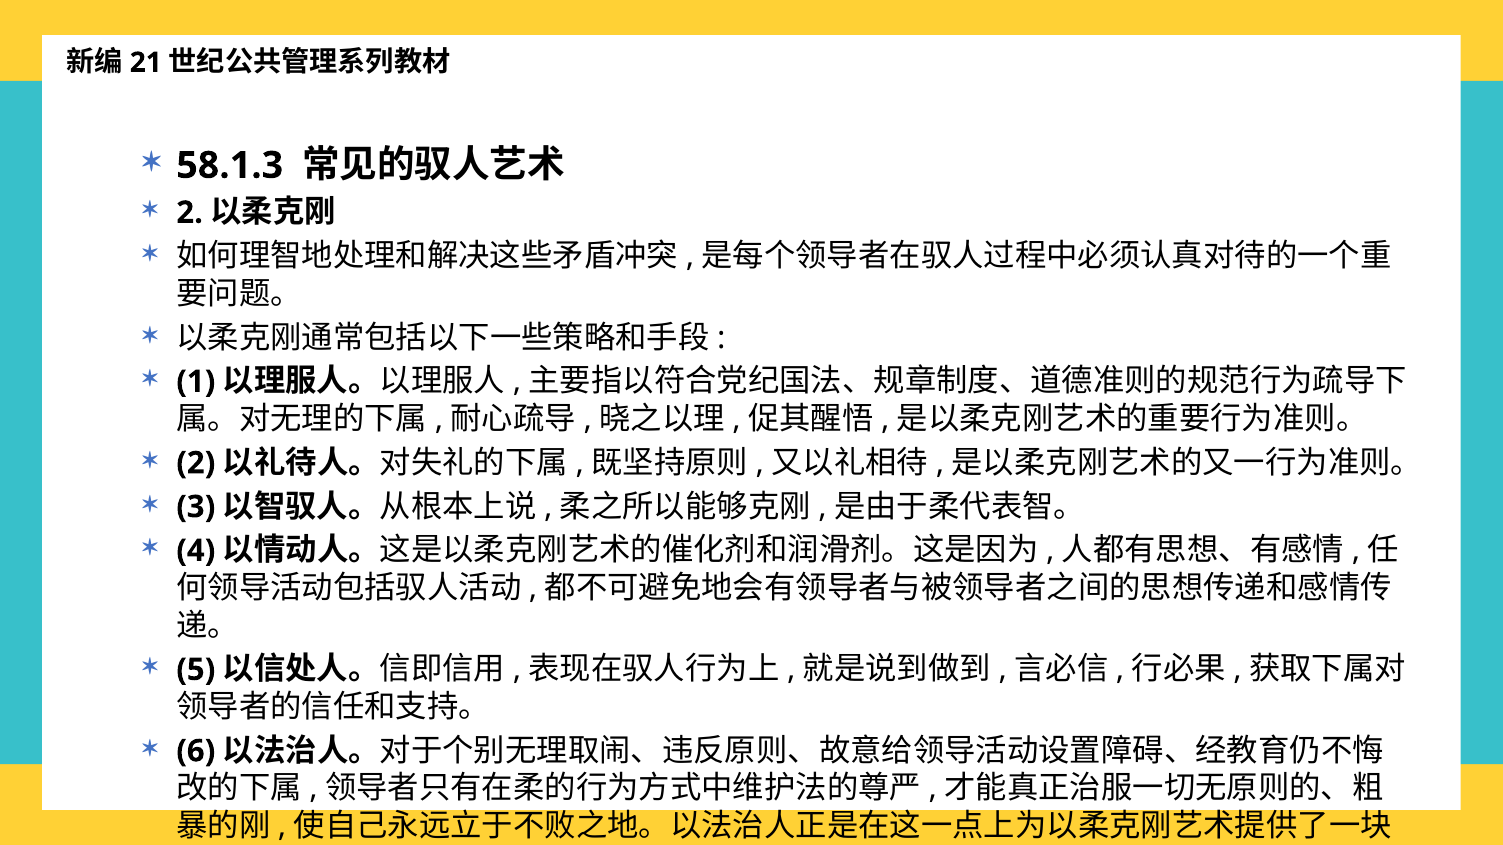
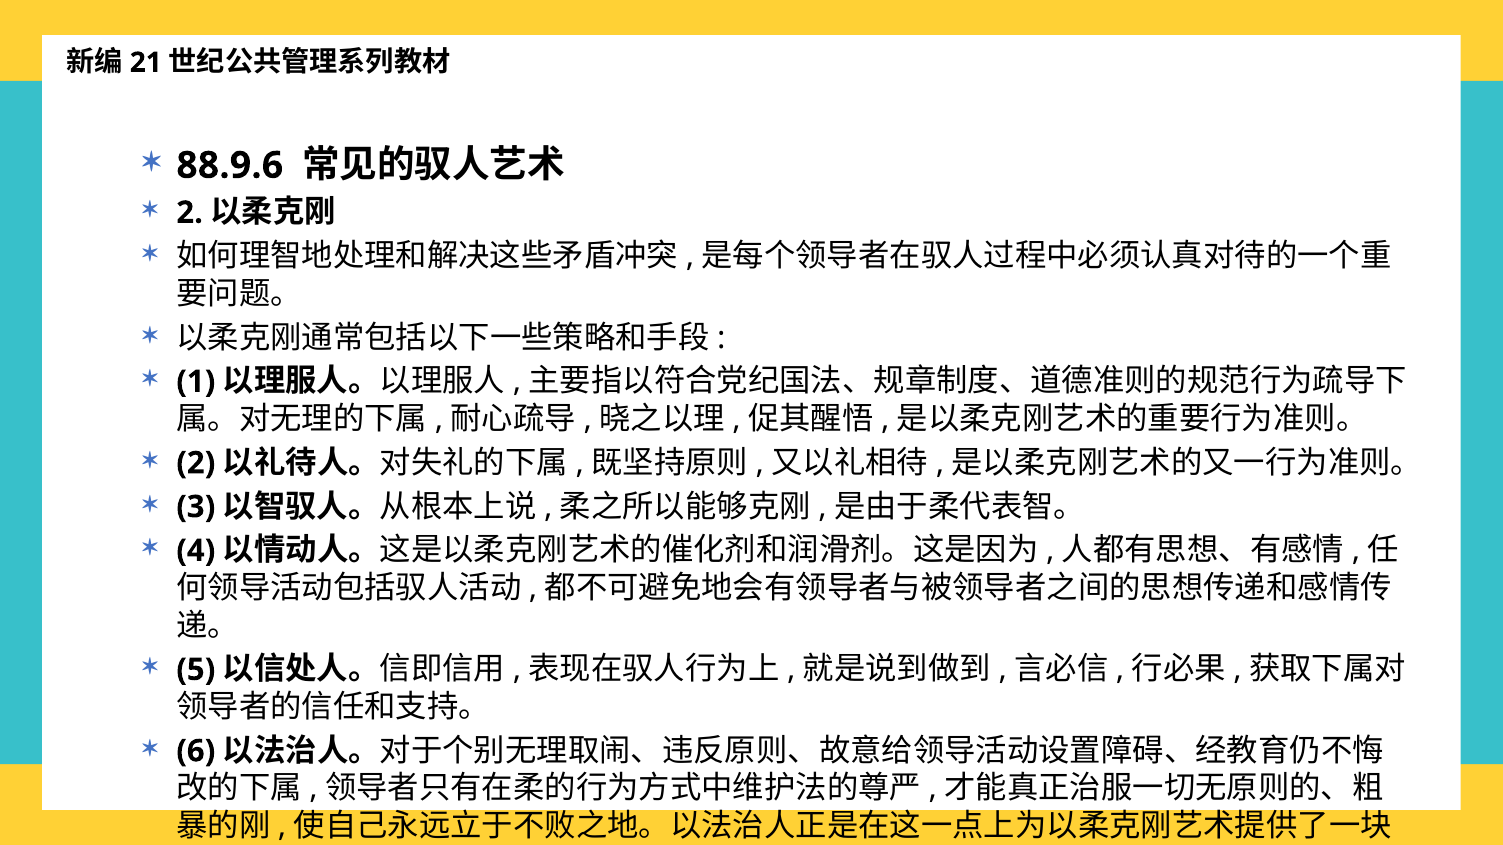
58.1.3: 58.1.3 -> 88.9.6
